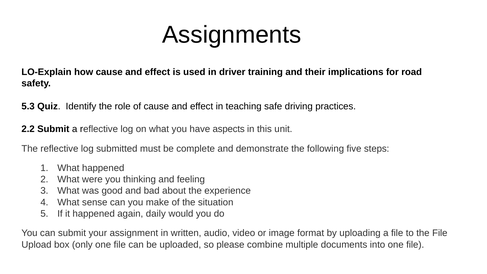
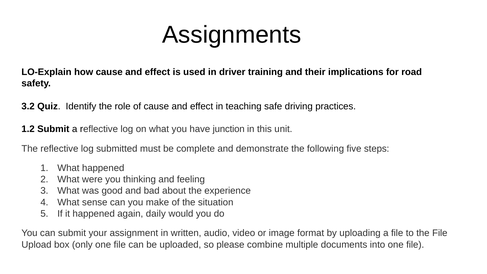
5.3: 5.3 -> 3.2
2.2: 2.2 -> 1.2
aspects: aspects -> junction
